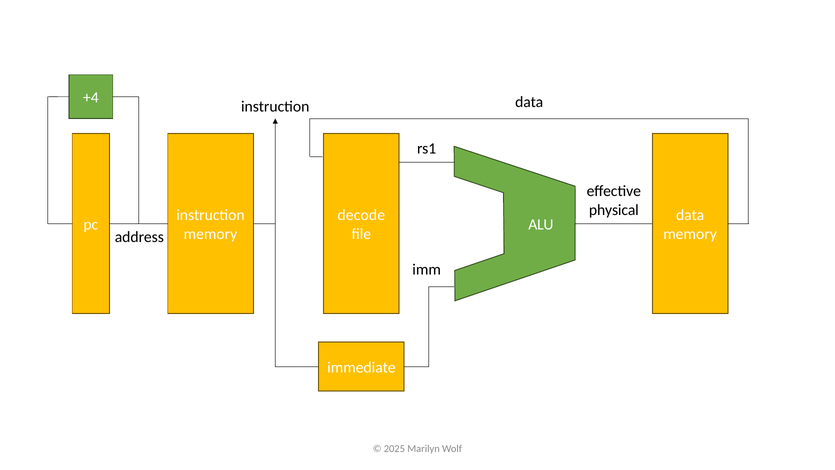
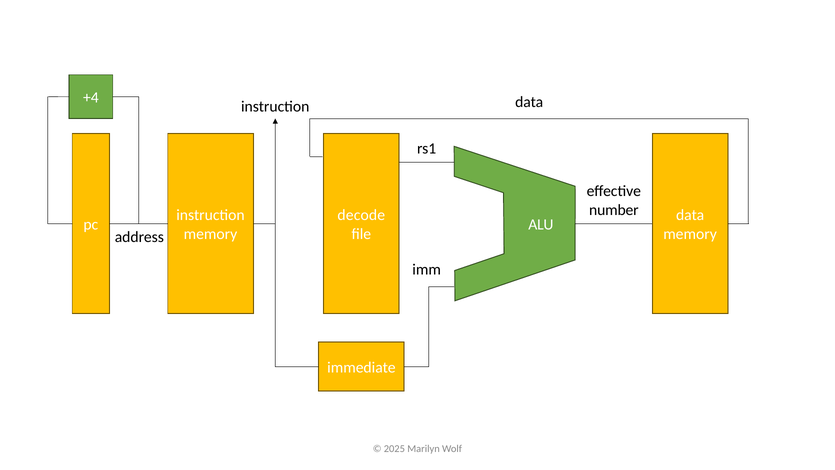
physical: physical -> number
